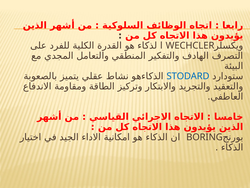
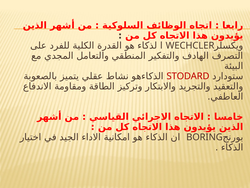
STODARD colour: blue -> red
